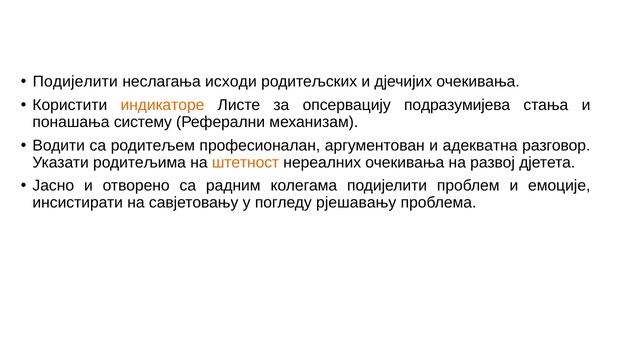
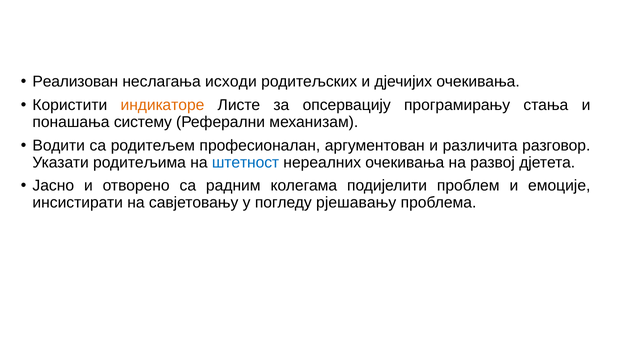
Подијелити at (75, 82): Подијелити -> Реализован
подразумијева: подразумијева -> програмирању
адекватна: адекватна -> различита
штетност colour: orange -> blue
